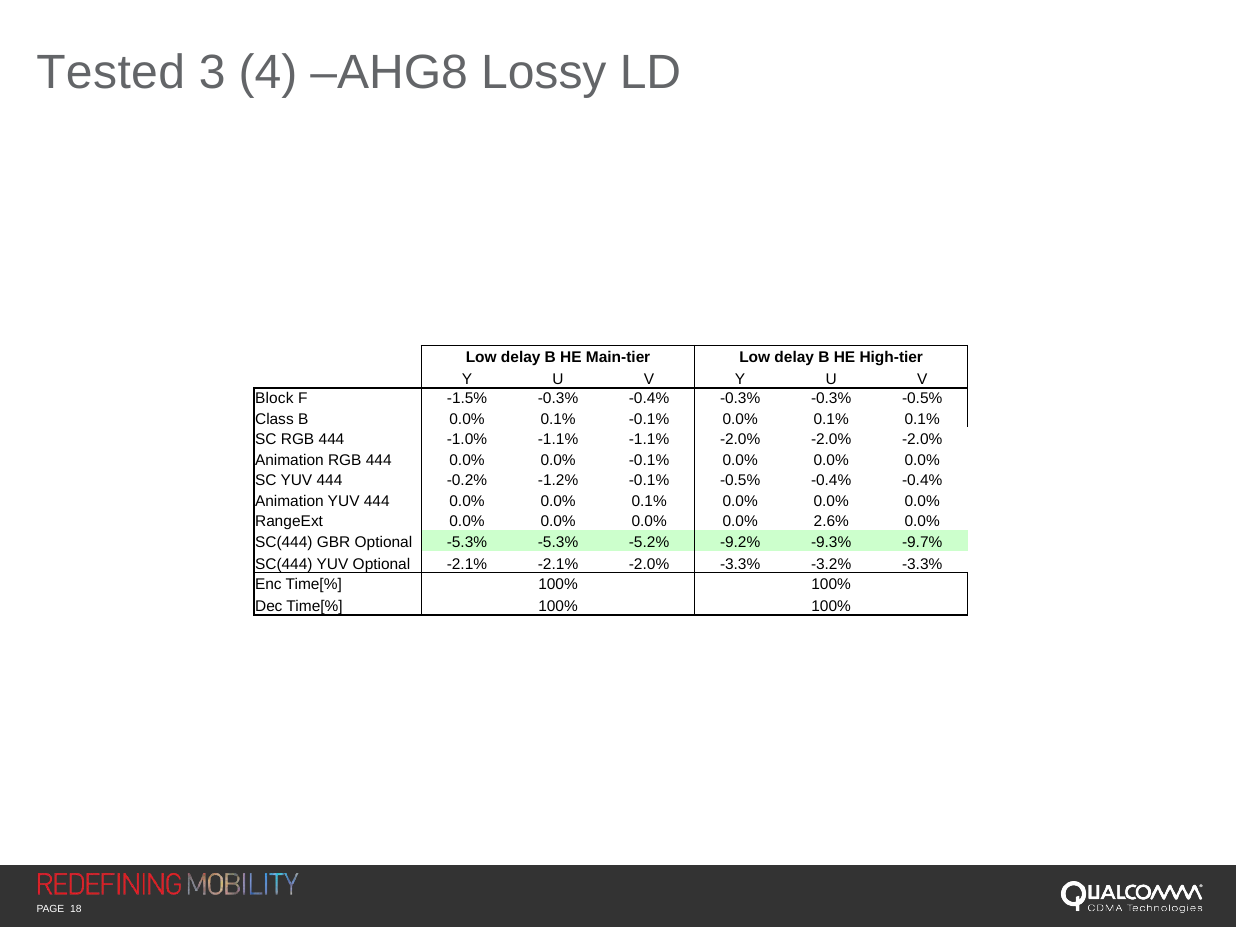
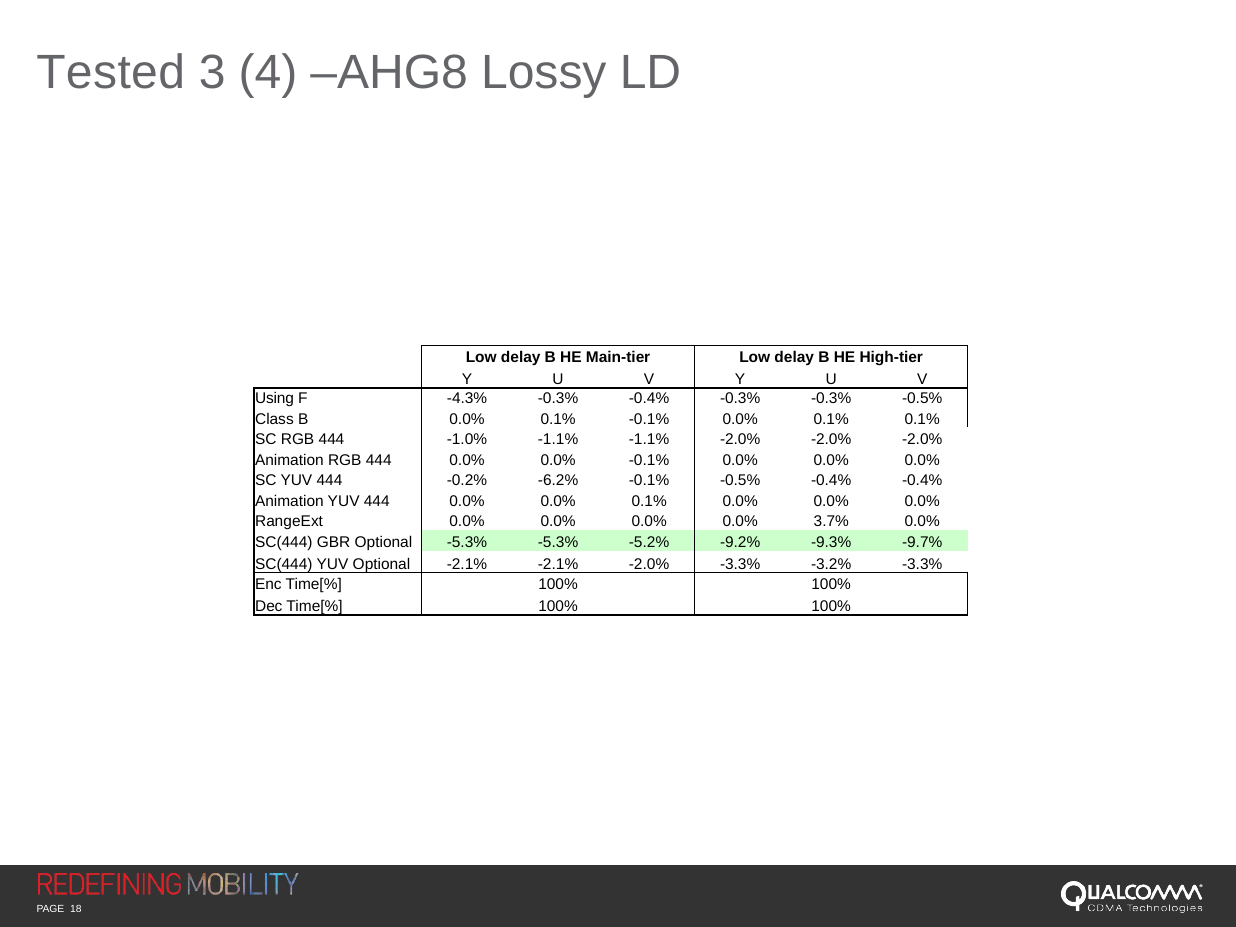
Block: Block -> Using
-1.5%: -1.5% -> -4.3%
-1.2%: -1.2% -> -6.2%
2.6%: 2.6% -> 3.7%
